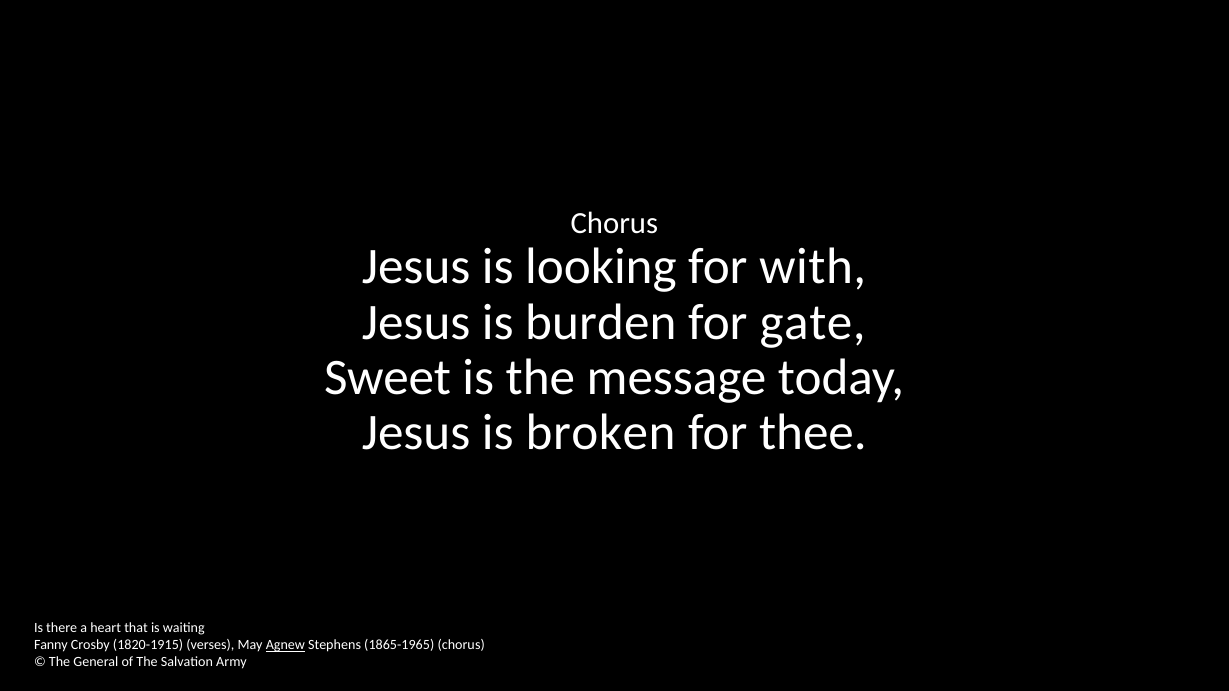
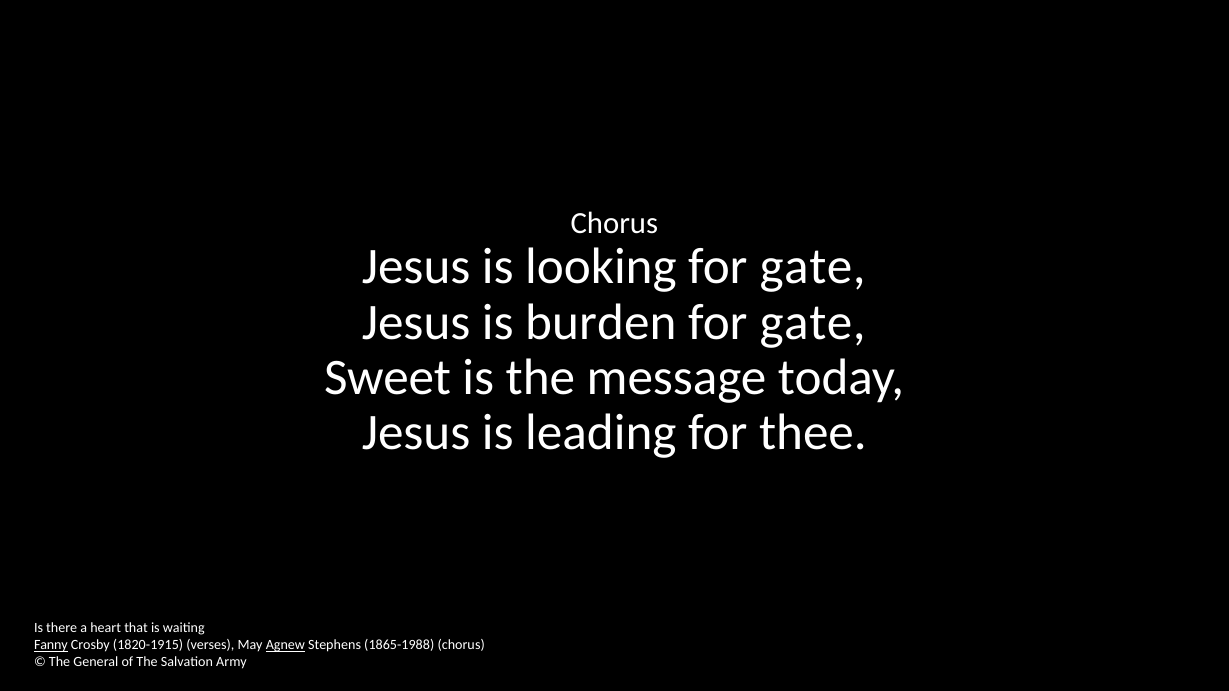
looking for with: with -> gate
broken: broken -> leading
Fanny underline: none -> present
1865-1965: 1865-1965 -> 1865-1988
